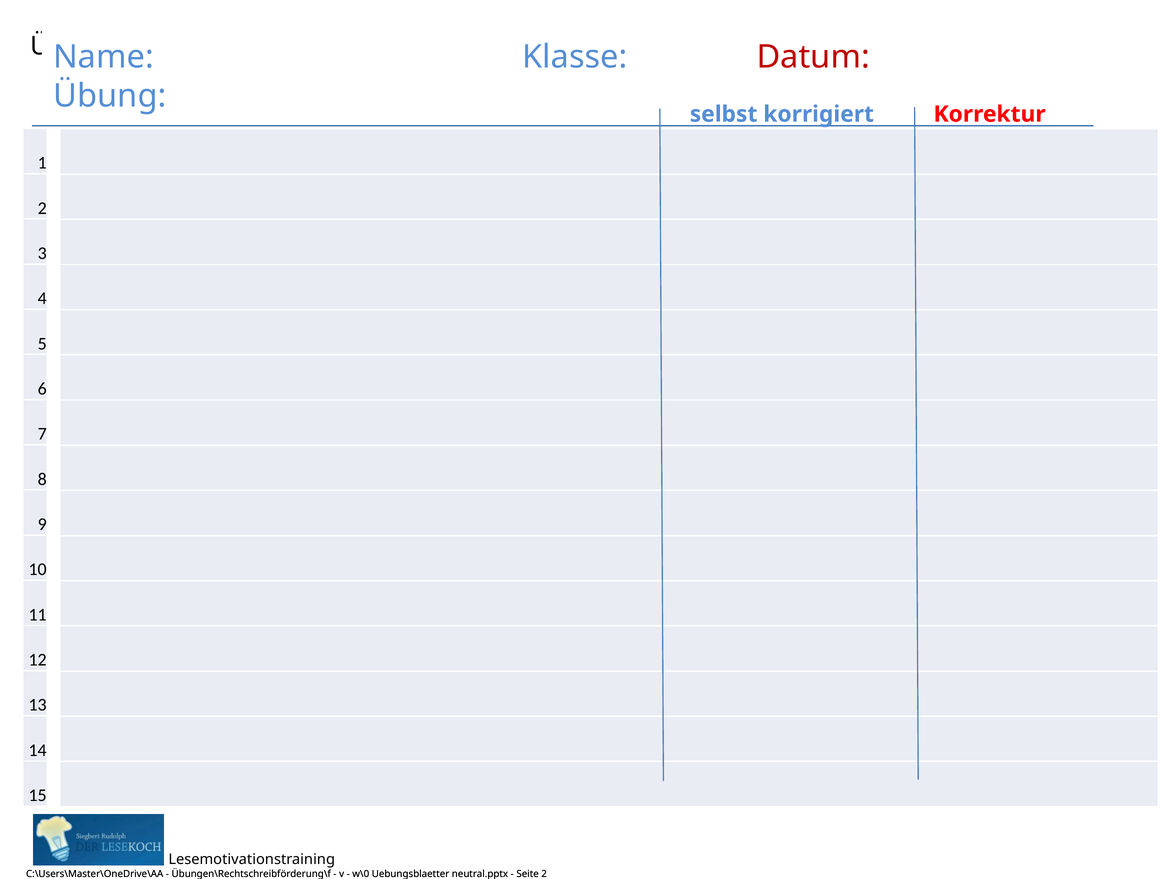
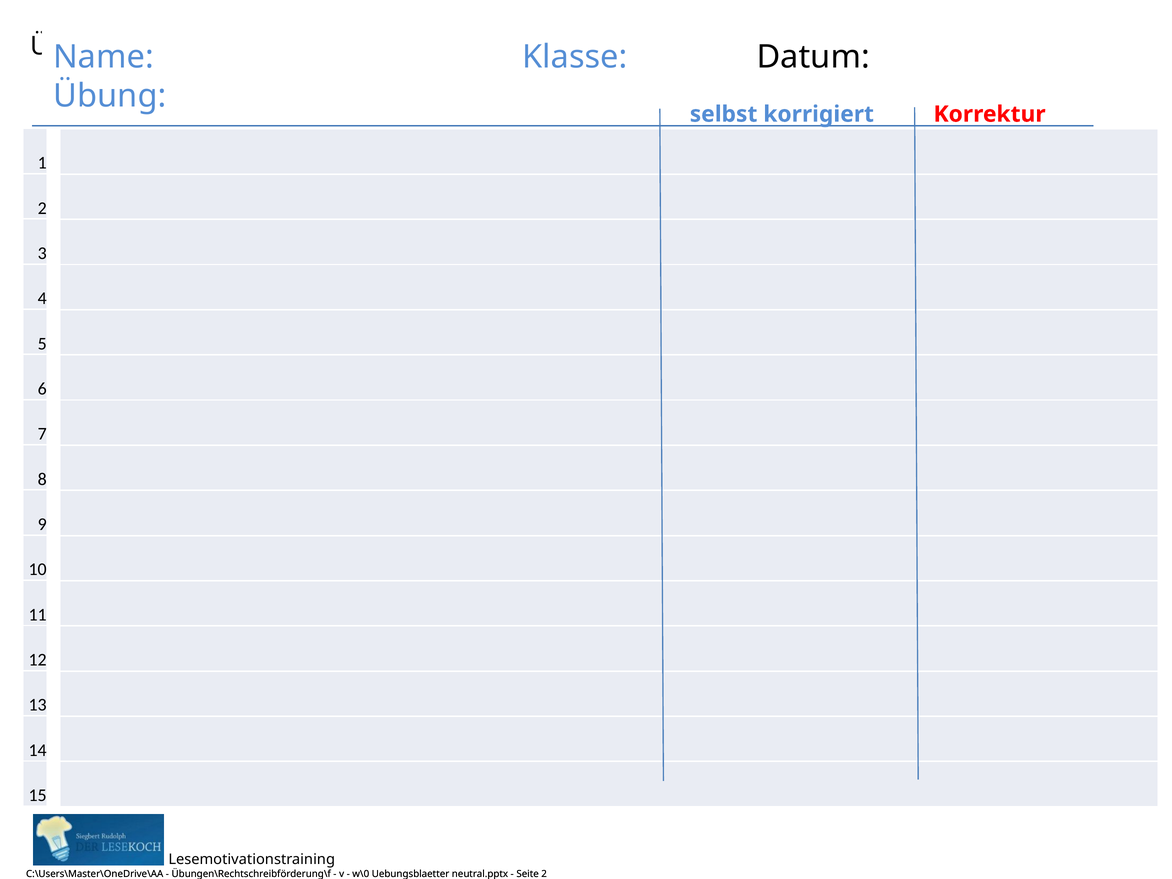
Datum colour: red -> black
